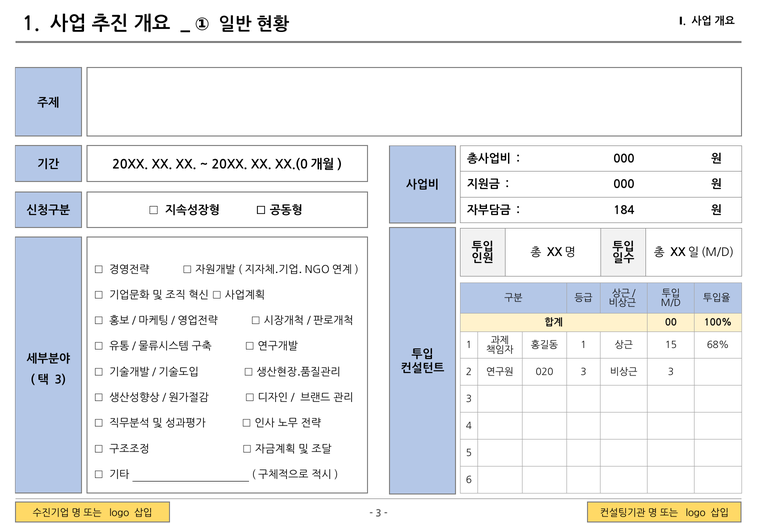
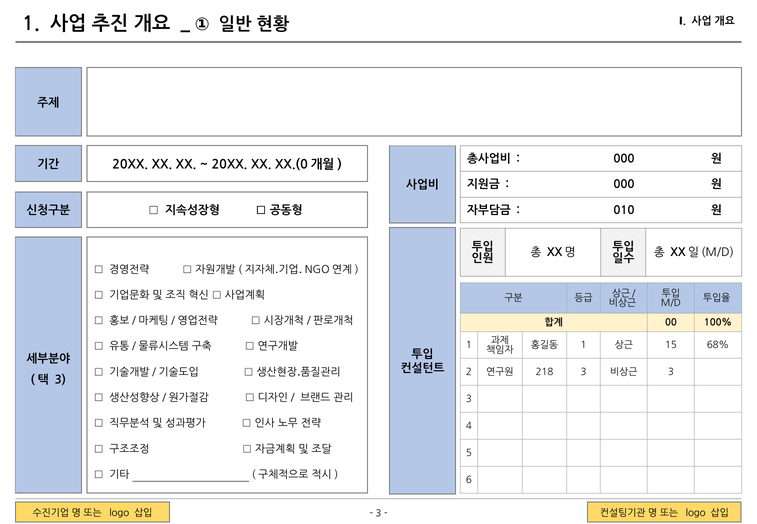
184: 184 -> 010
020: 020 -> 218
